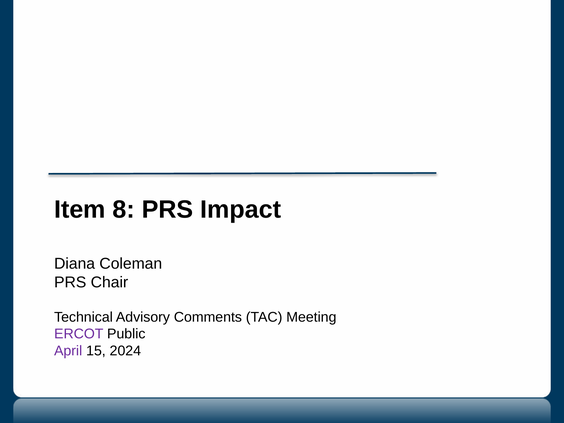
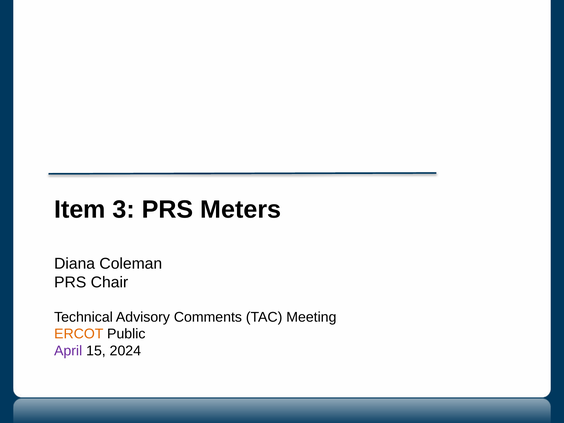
8: 8 -> 3
Impact: Impact -> Meters
ERCOT colour: purple -> orange
